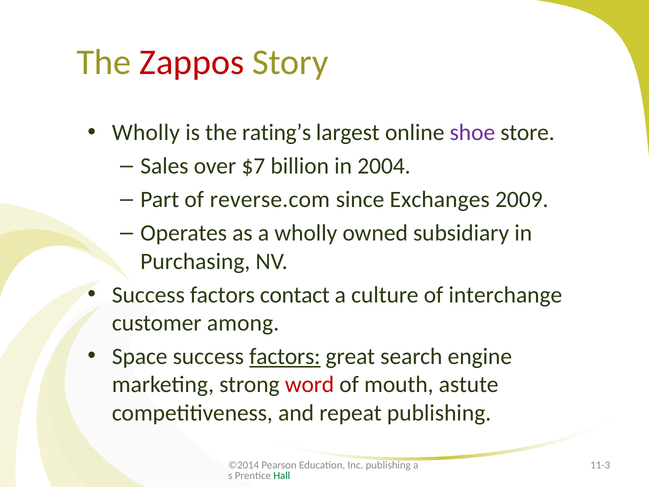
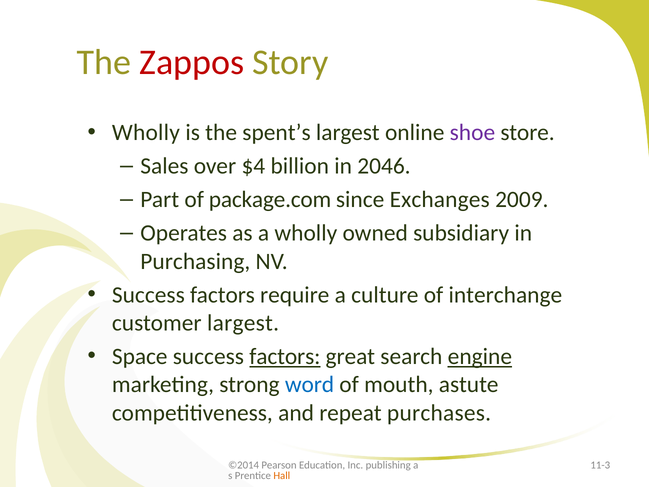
rating’s: rating’s -> spent’s
$7: $7 -> $4
2004: 2004 -> 2046
reverse.com: reverse.com -> package.com
contact: contact -> require
customer among: among -> largest
engine underline: none -> present
word colour: red -> blue
repeat publishing: publishing -> purchases
Hall colour: green -> orange
